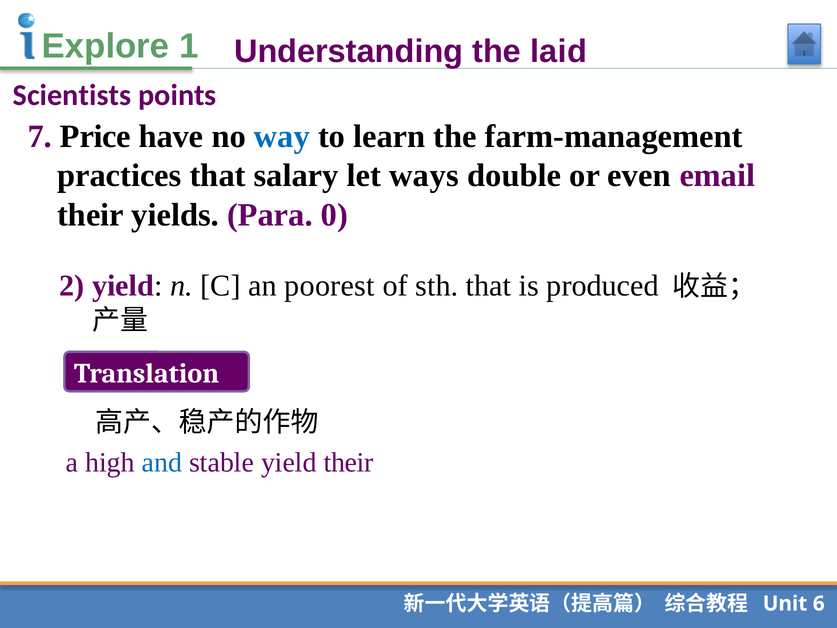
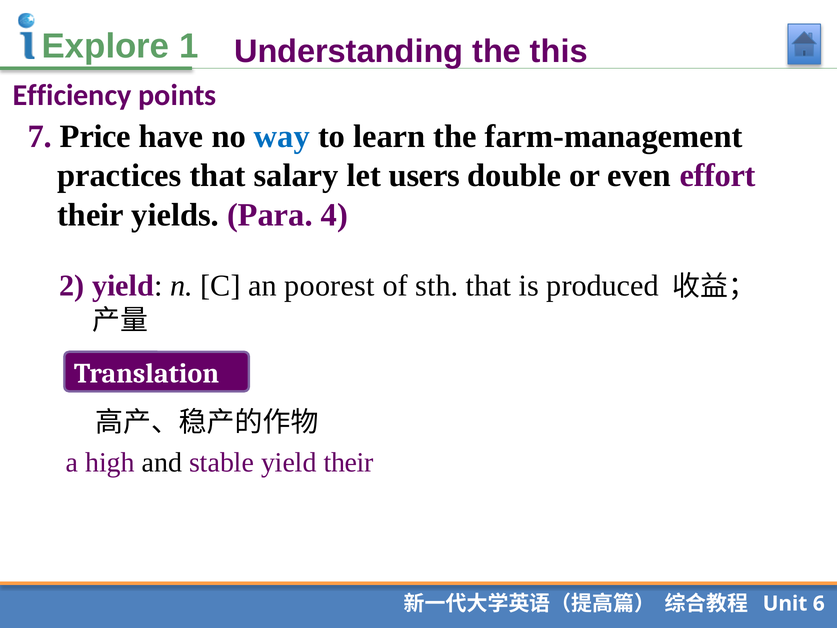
laid: laid -> this
Scientists: Scientists -> Efficiency
ways: ways -> users
email: email -> effort
0: 0 -> 4
and colour: blue -> black
